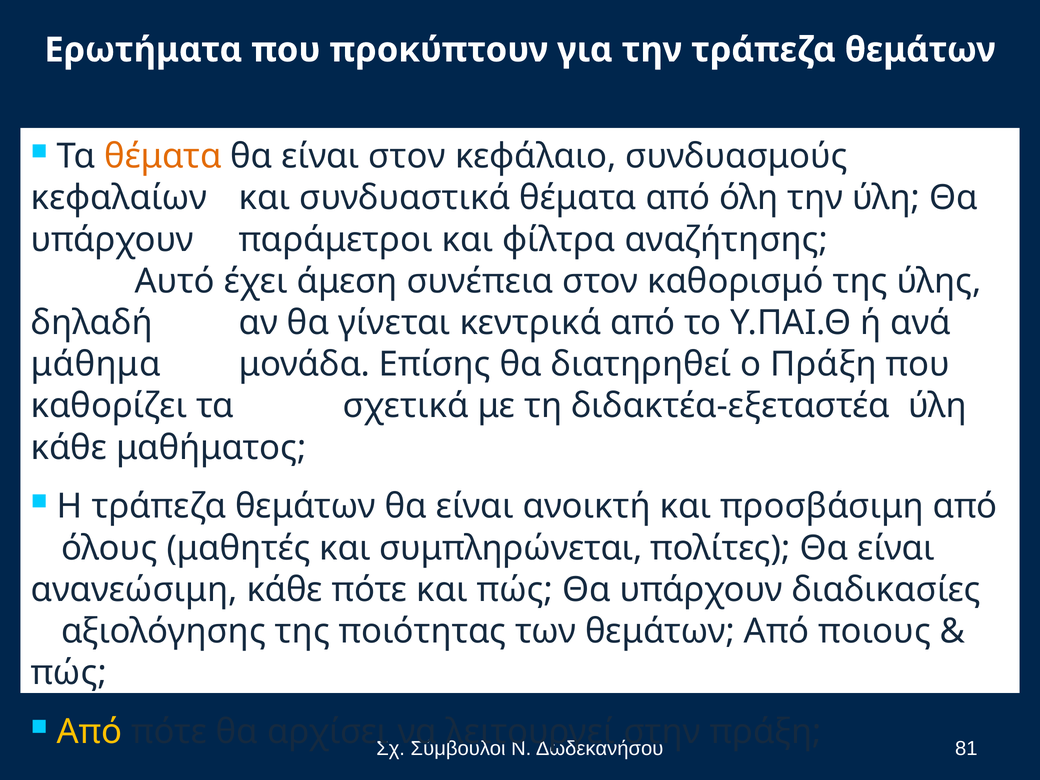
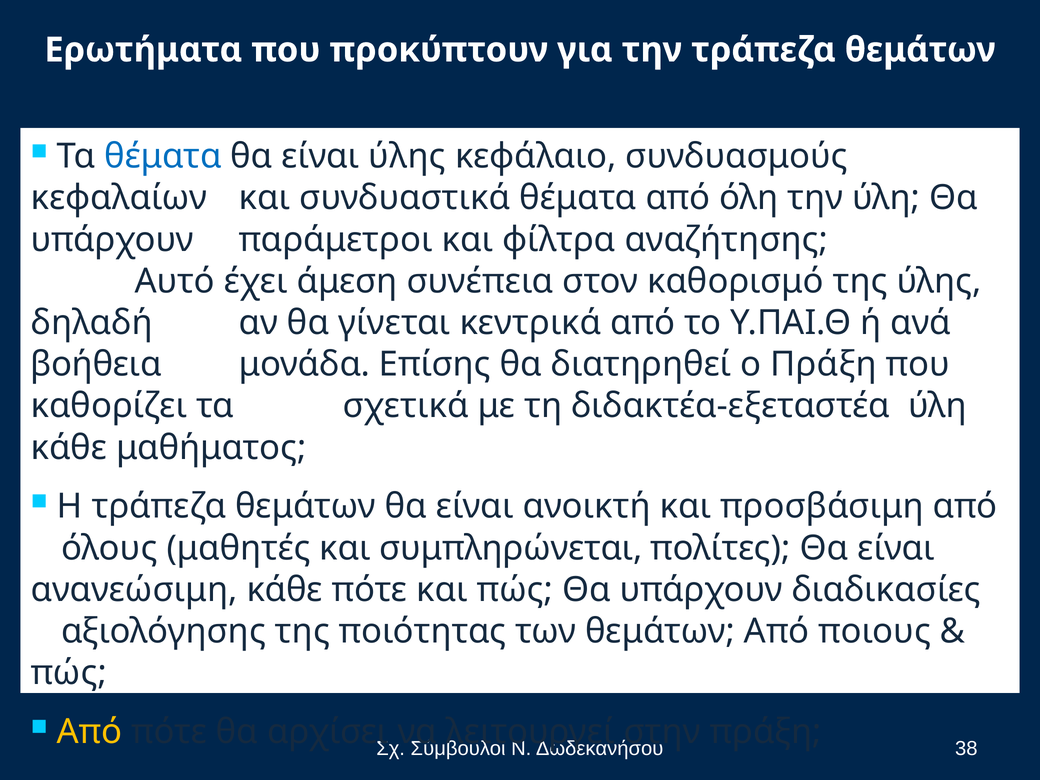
θέματα at (163, 156) colour: orange -> blue
είναι στον: στον -> ύλης
μάθημα: μάθημα -> βοήθεια
81: 81 -> 38
